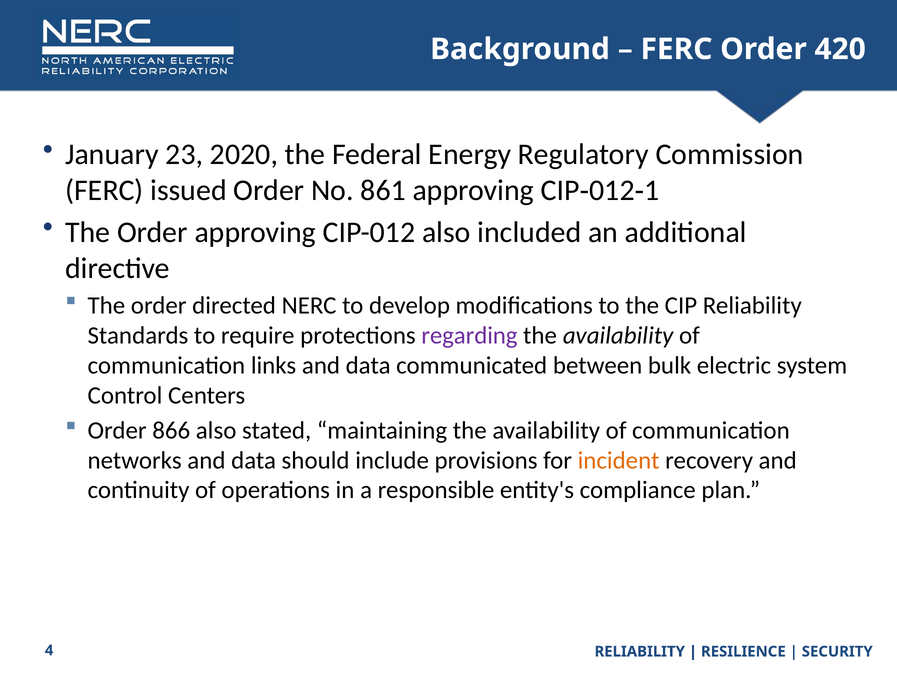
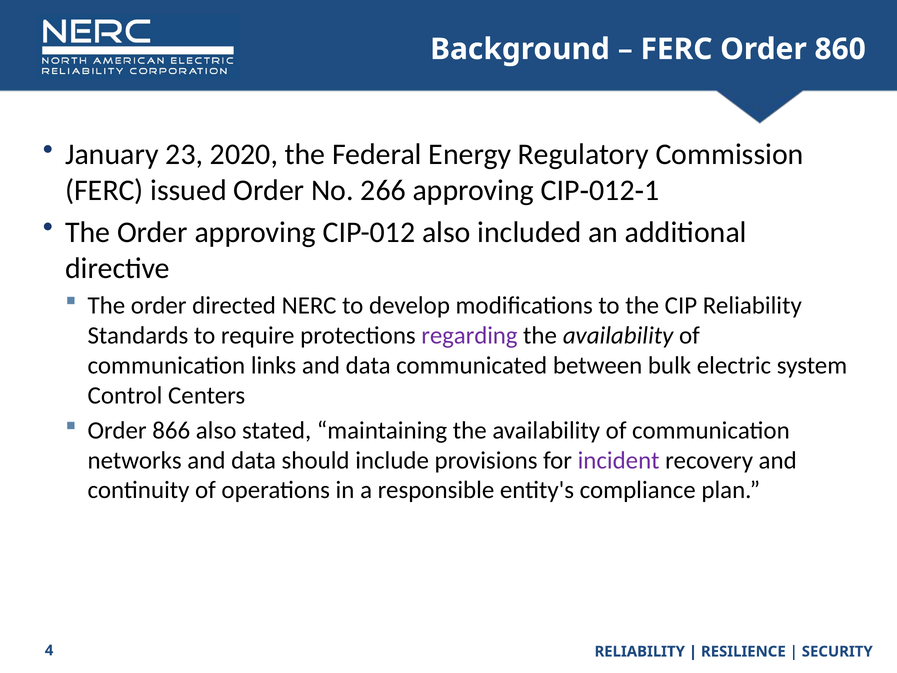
420: 420 -> 860
861: 861 -> 266
incident colour: orange -> purple
